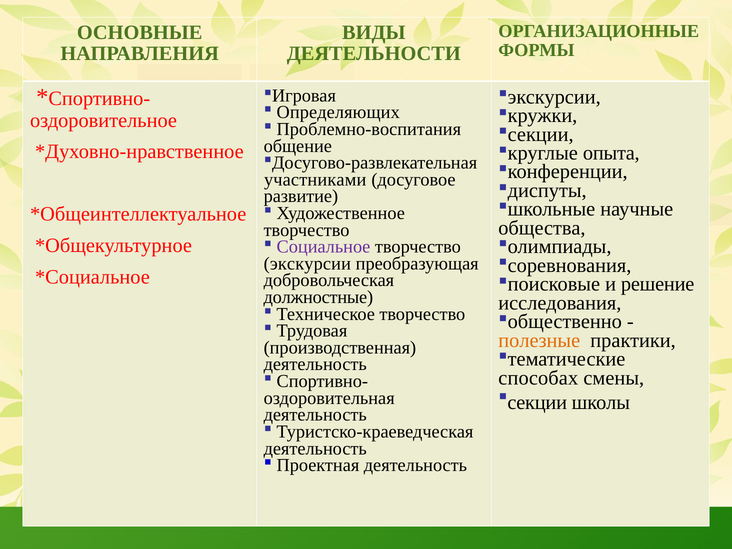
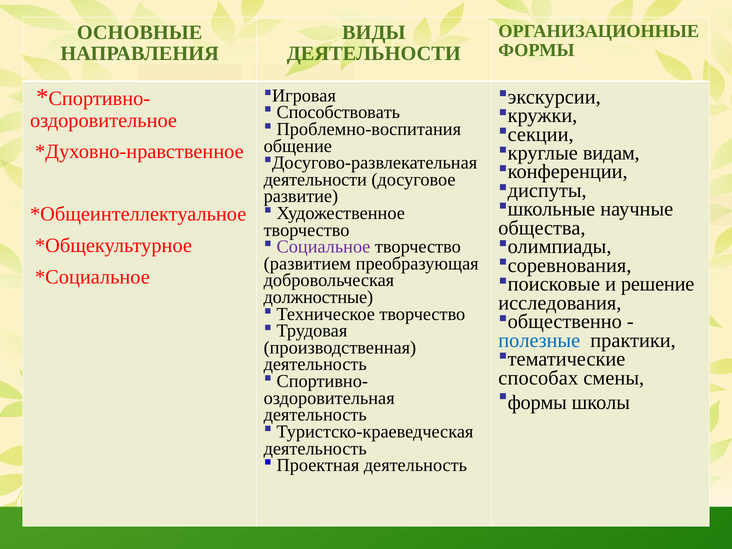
Определяющих: Определяющих -> Способствовать
опыта: опыта -> видам
участниками at (315, 180): участниками -> деятельности
экскурсии: экскурсии -> развитием
полезные colour: orange -> blue
секции at (537, 402): секции -> формы
